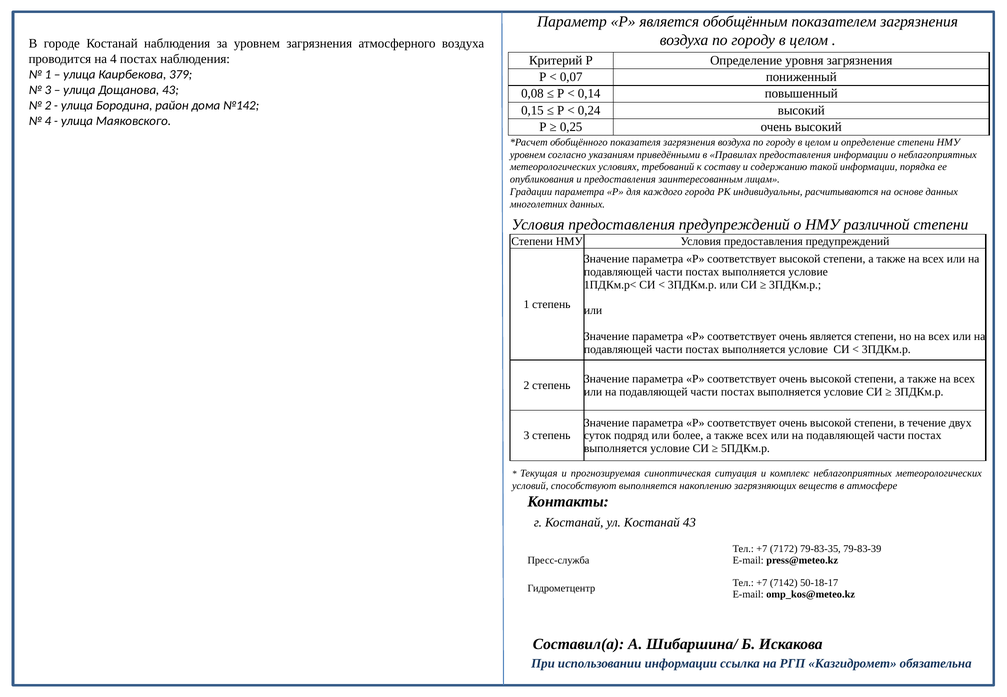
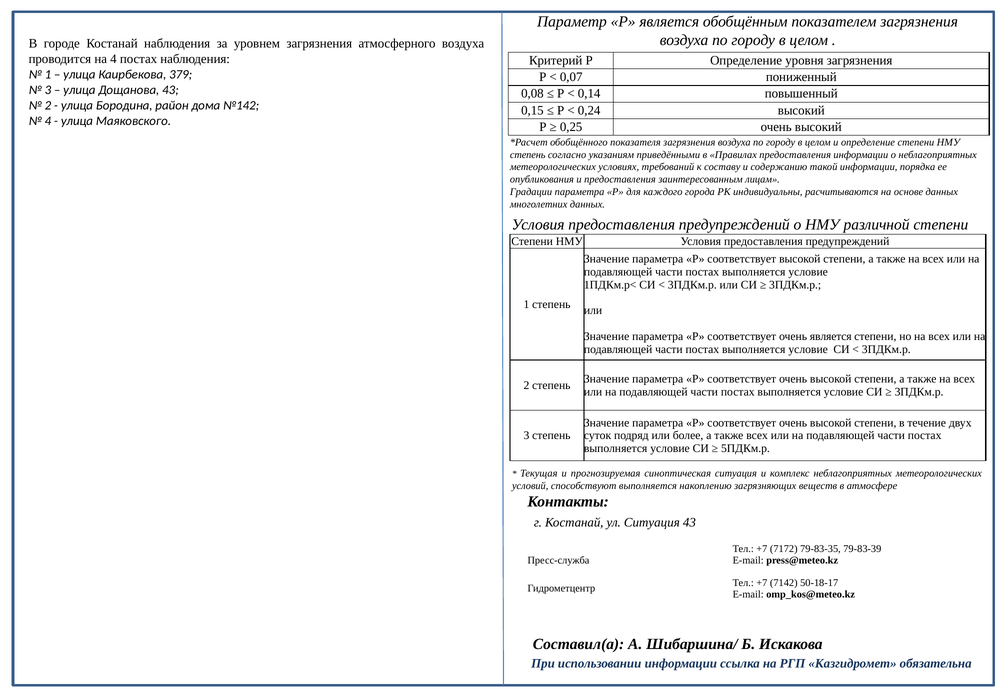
уровнем at (528, 155): уровнем -> степень
ул Костанай: Костанай -> Ситуация
